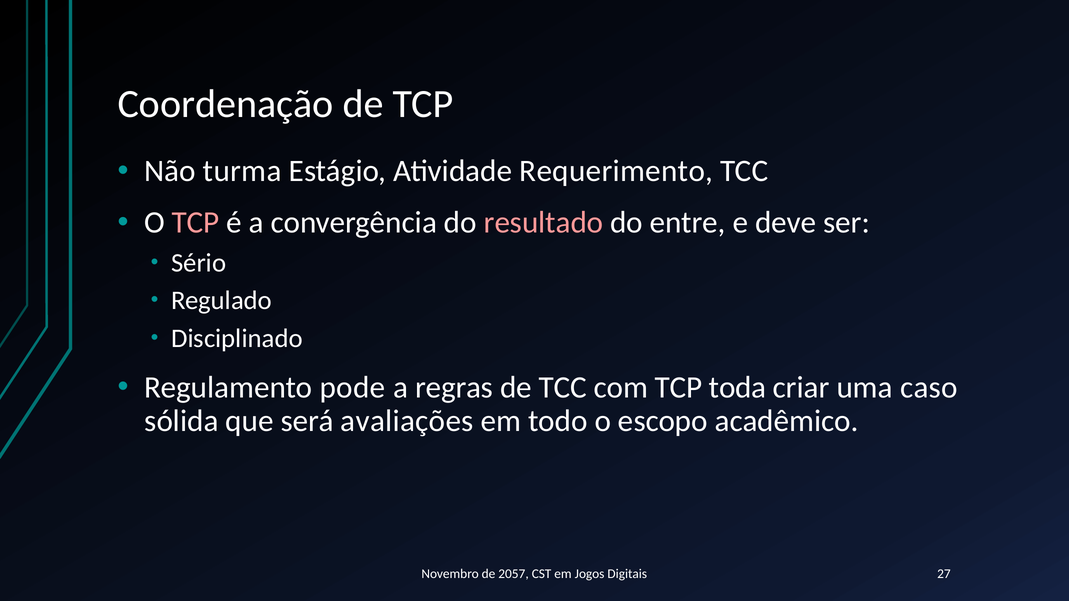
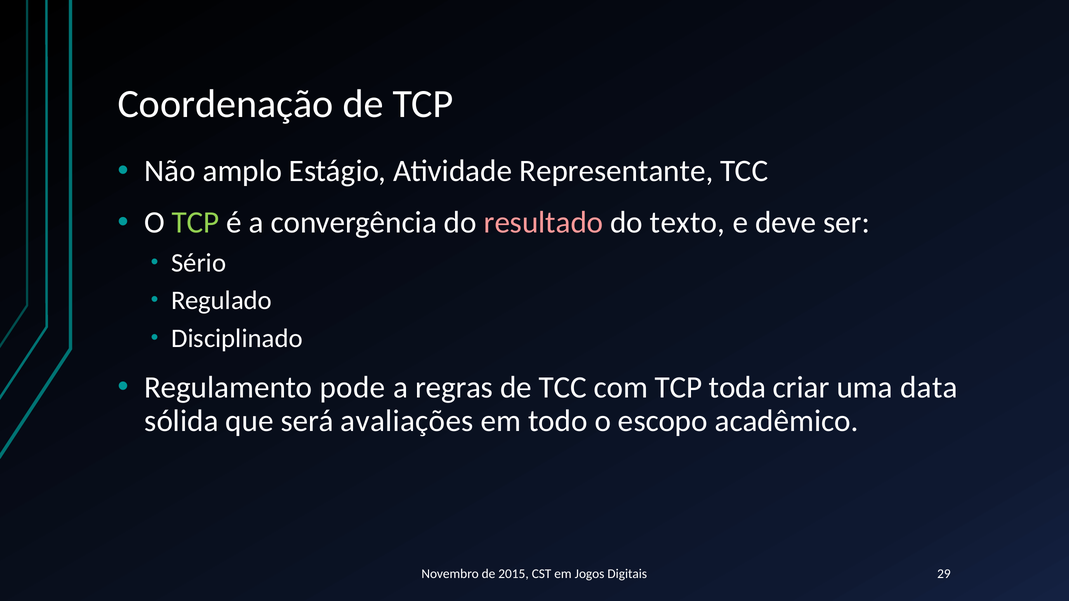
turma: turma -> amplo
Requerimento: Requerimento -> Representante
TCP at (196, 223) colour: pink -> light green
entre: entre -> texto
caso: caso -> data
2057: 2057 -> 2015
27: 27 -> 29
